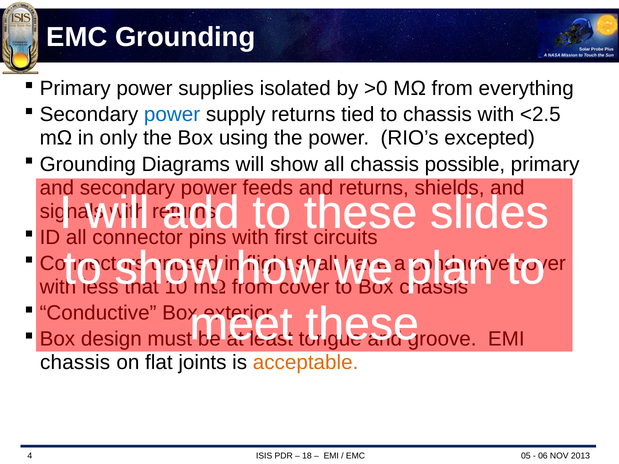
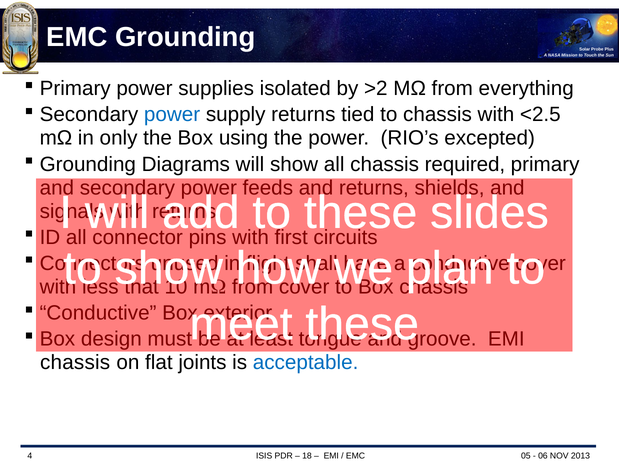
>0: >0 -> >2
possible: possible -> required
acceptable colour: orange -> blue
